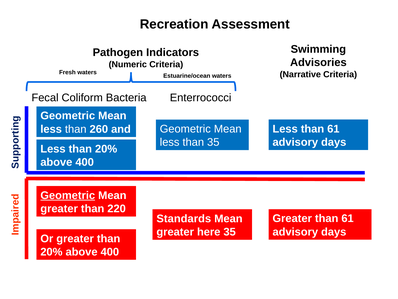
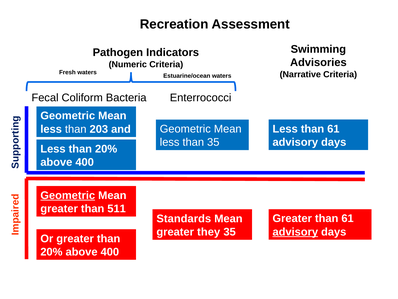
260: 260 -> 203
220: 220 -> 511
advisory at (295, 231) underline: none -> present
here: here -> they
